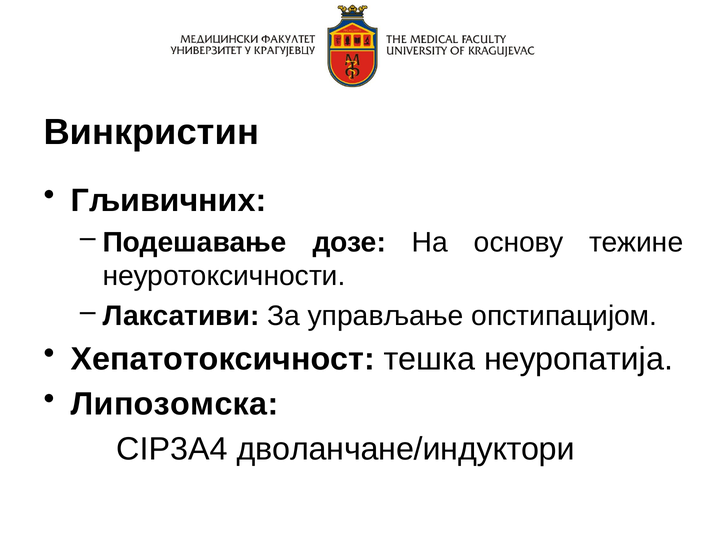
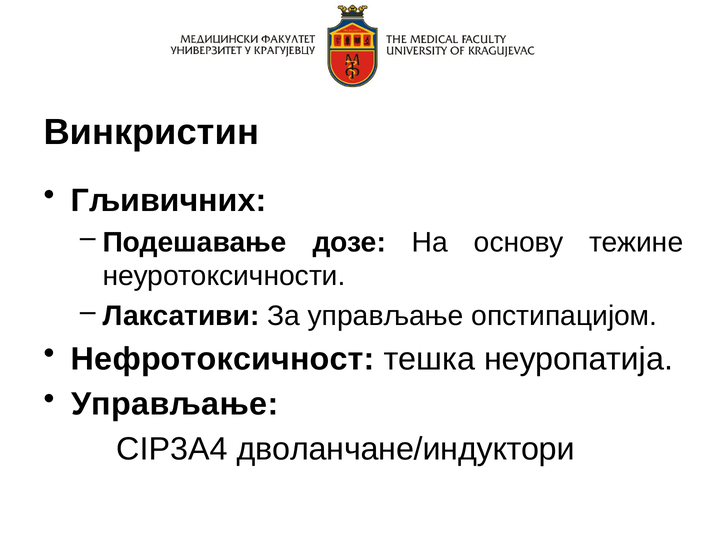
Хепатотоксичност: Хепатотоксичност -> Нефротоксичност
Липозомска at (175, 404): Липозомска -> Управљање
